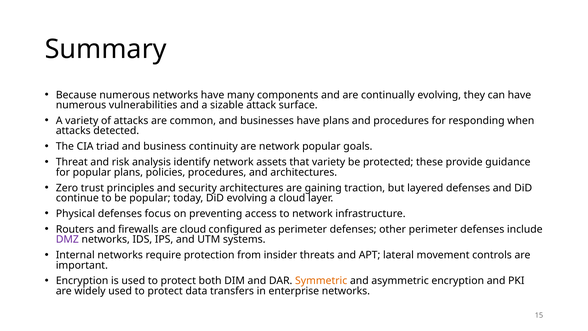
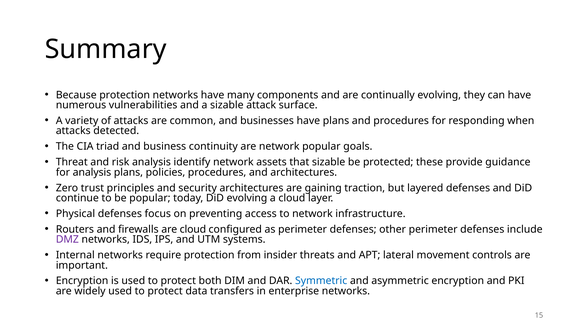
Because numerous: numerous -> protection
that variety: variety -> sizable
for popular: popular -> analysis
Symmetric colour: orange -> blue
